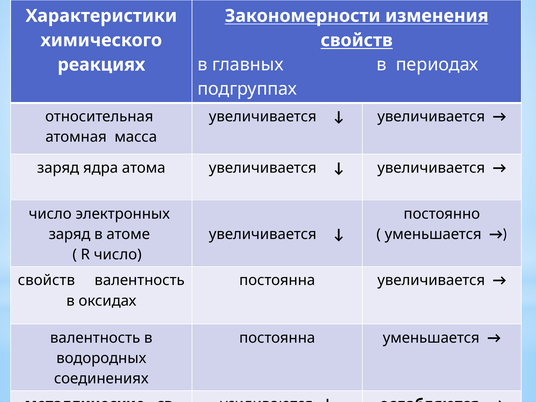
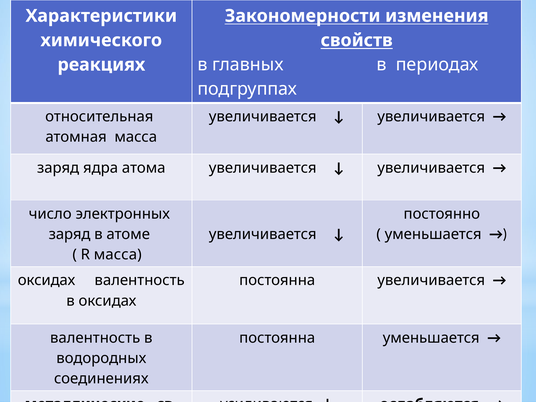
R число: число -> масса
свойств at (46, 280): свойств -> оксидах
